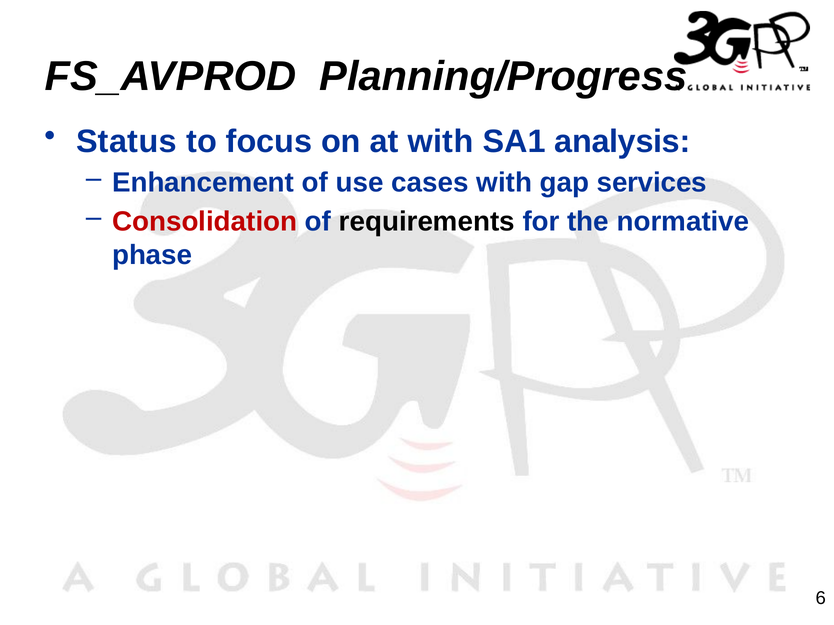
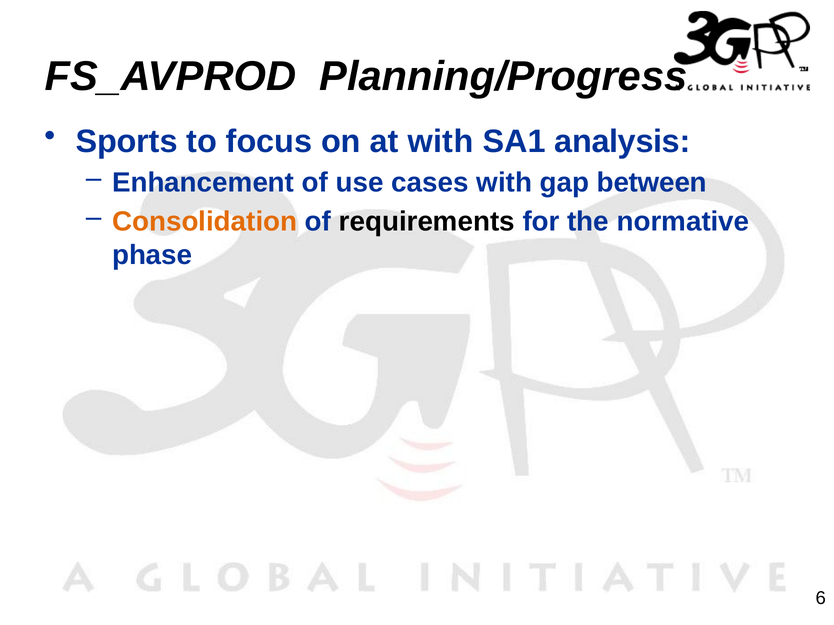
Status: Status -> Sports
services: services -> between
Consolidation colour: red -> orange
